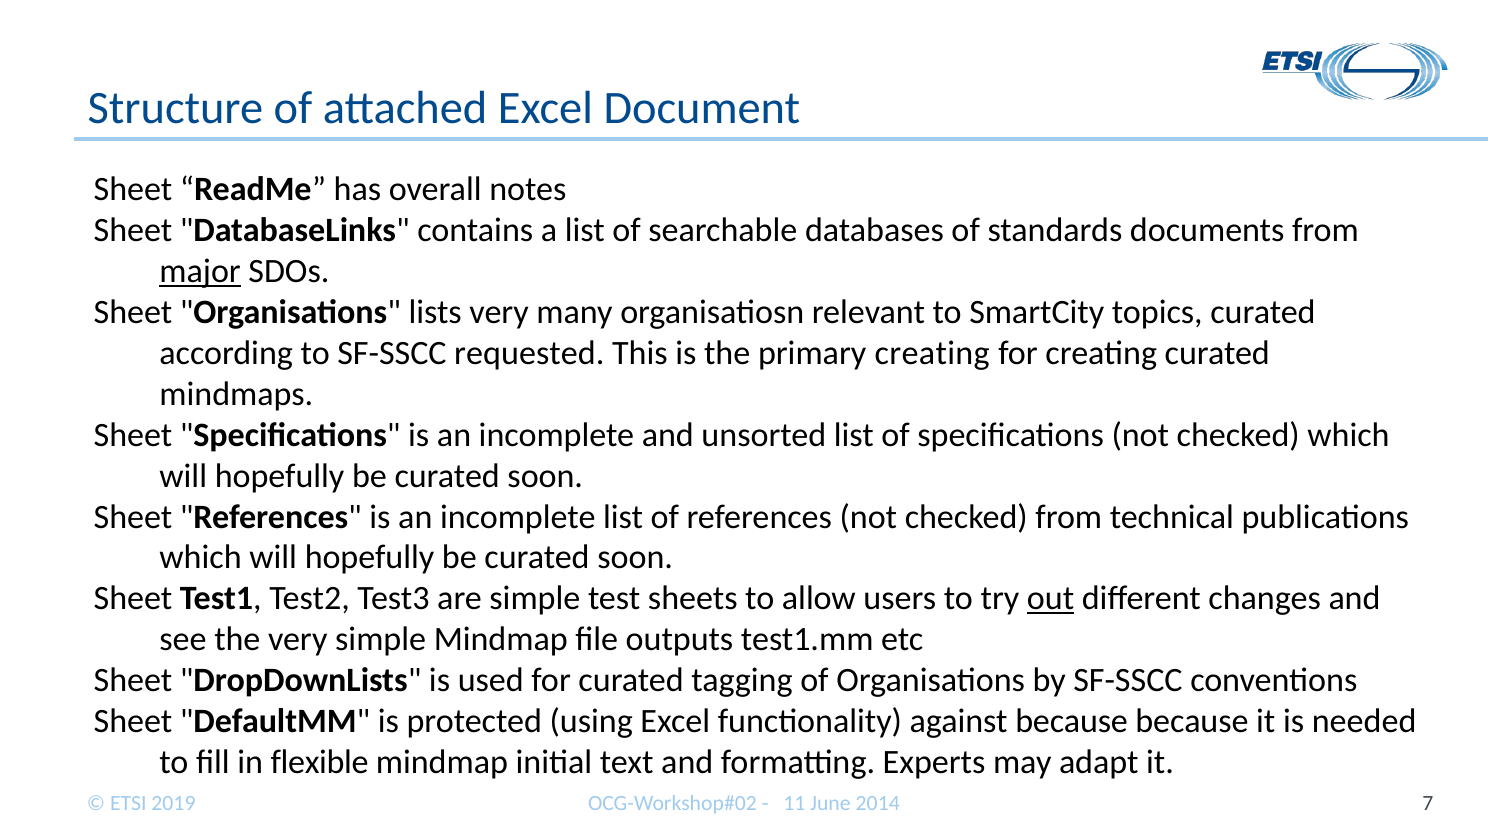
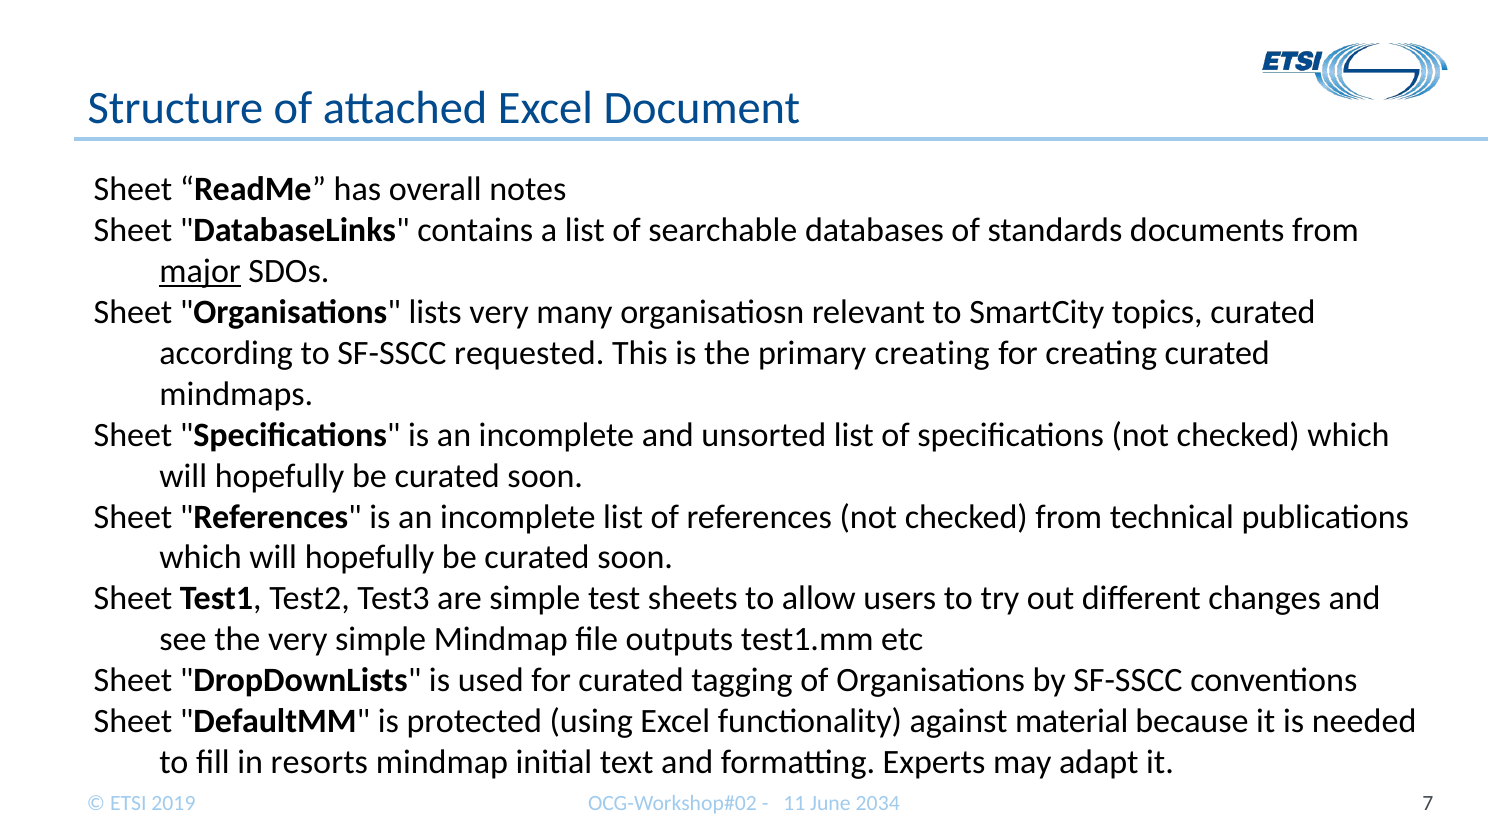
out underline: present -> none
against because: because -> material
flexible: flexible -> resorts
2014: 2014 -> 2034
